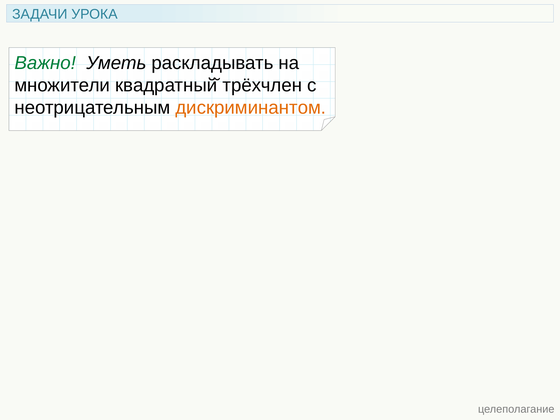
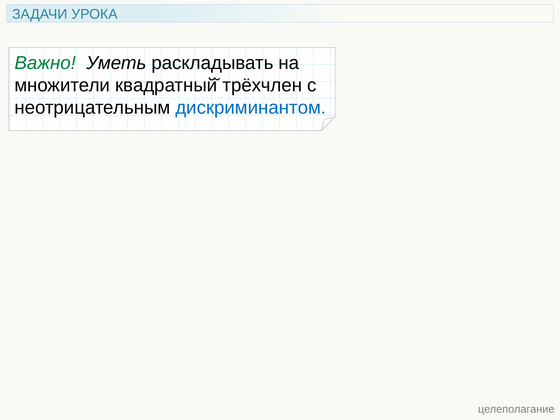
дискриминантом colour: orange -> blue
